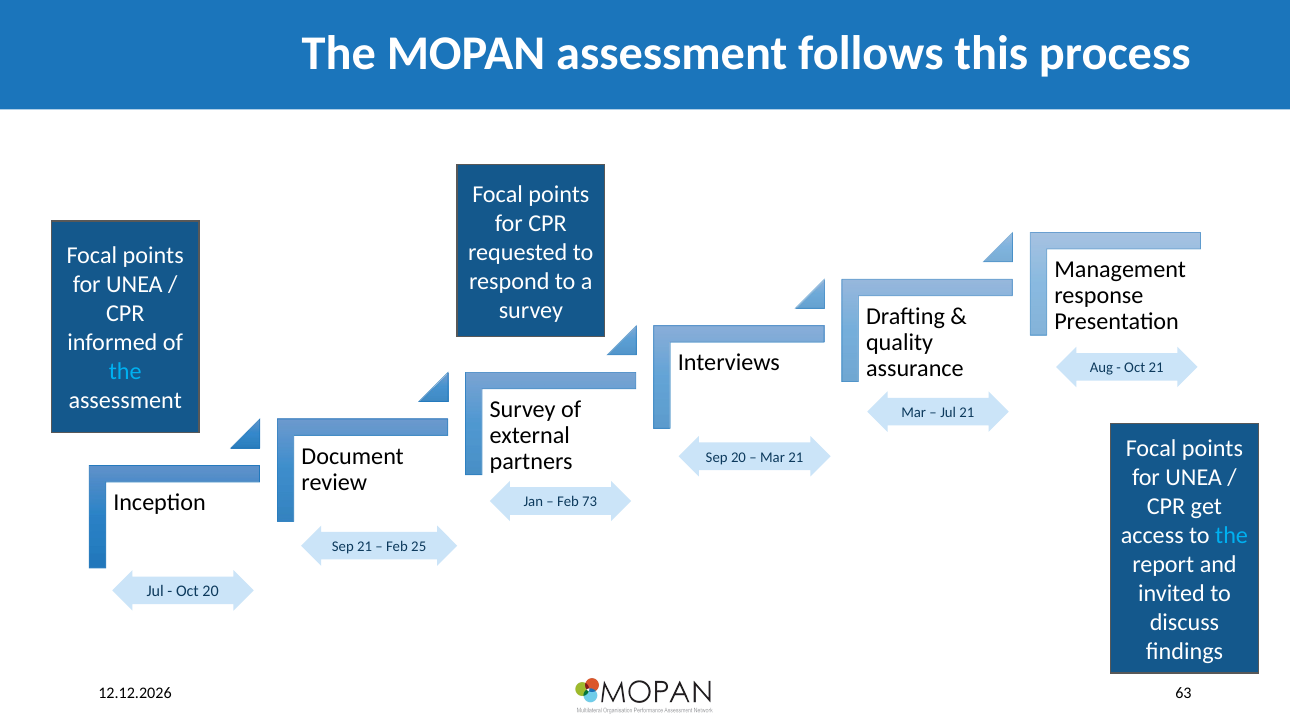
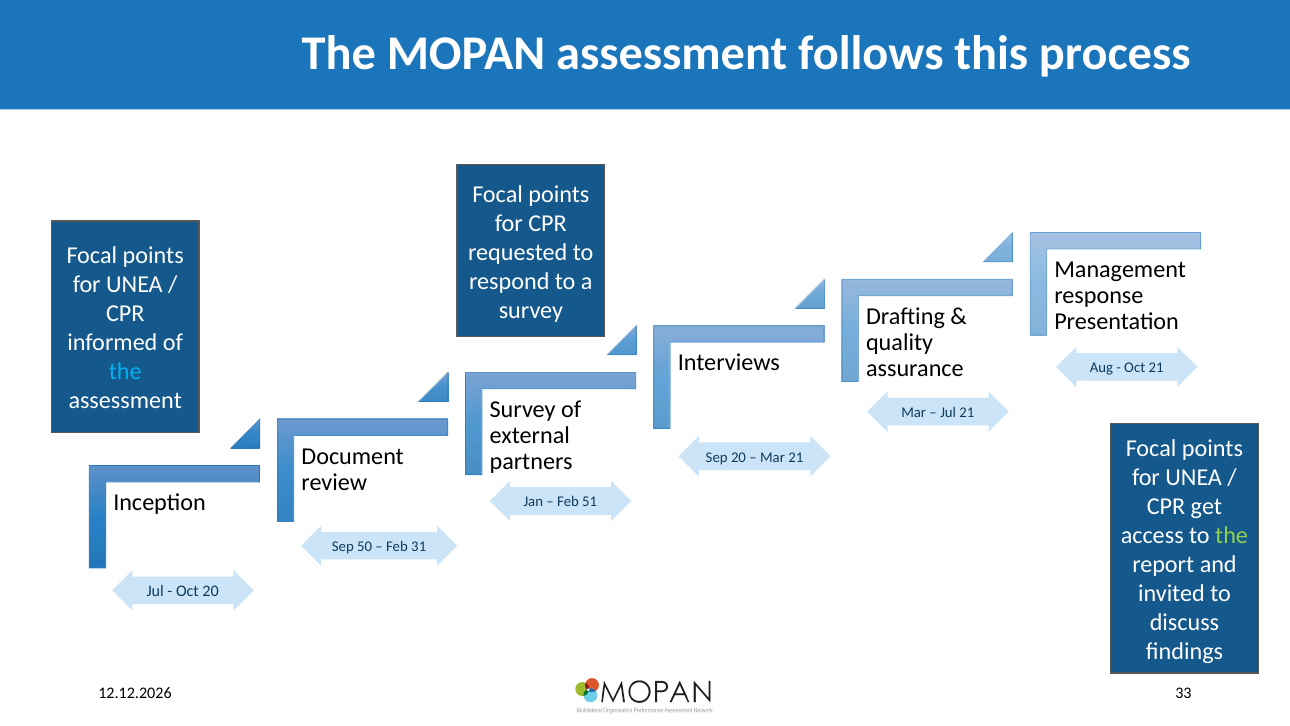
73: 73 -> 51
the at (1232, 535) colour: light blue -> light green
Sep 21: 21 -> 50
25: 25 -> 31
63: 63 -> 33
